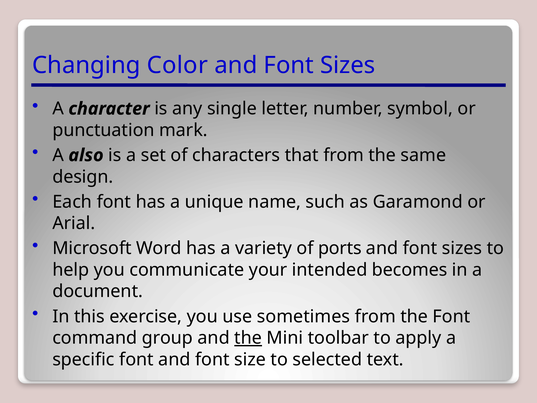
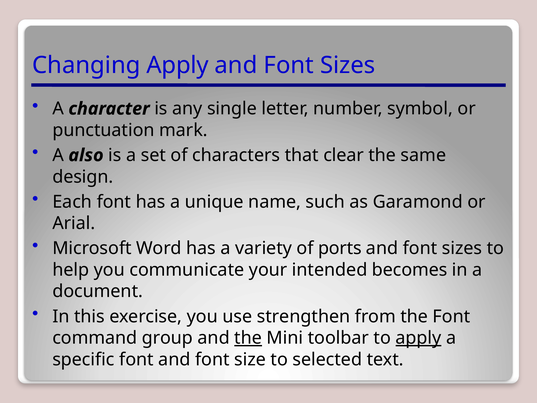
Changing Color: Color -> Apply
that from: from -> clear
sometimes: sometimes -> strengthen
apply at (418, 338) underline: none -> present
